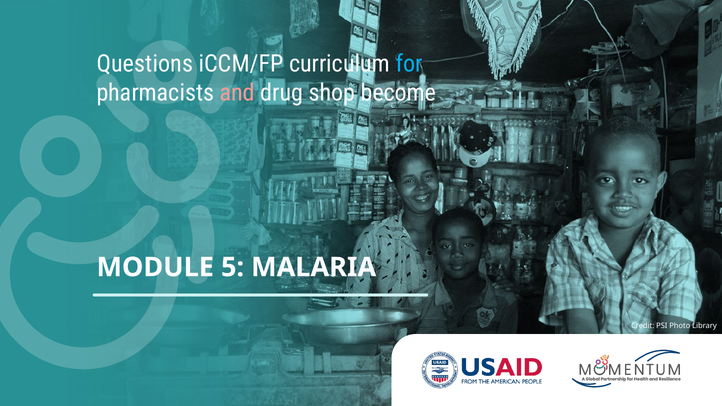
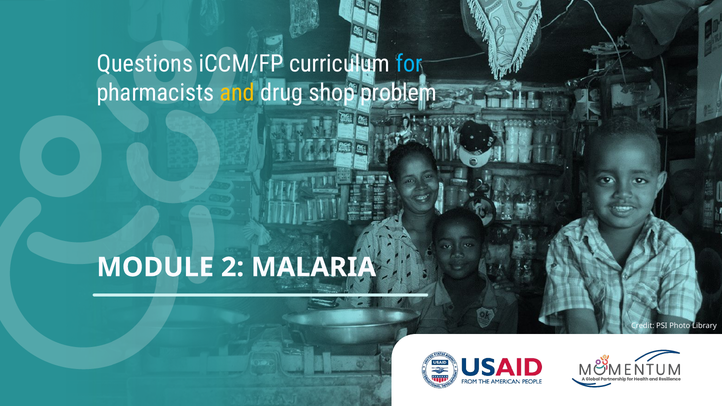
and colour: pink -> yellow
become: become -> problem
5: 5 -> 2
